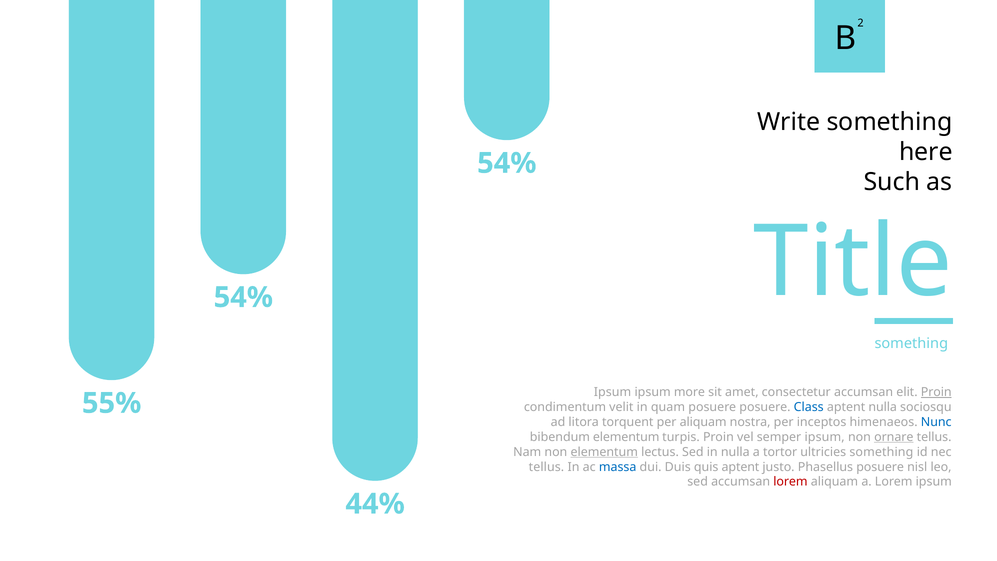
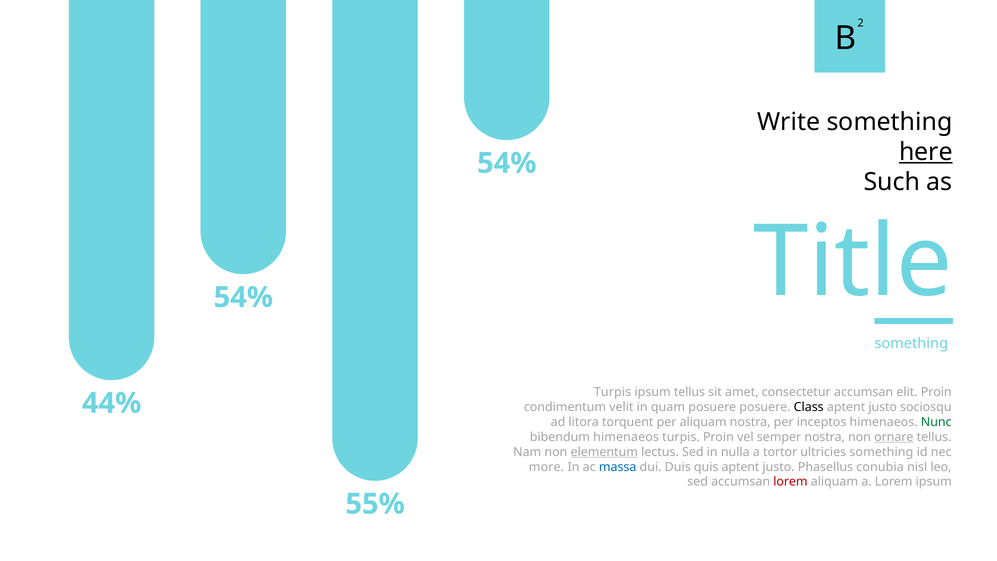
here underline: none -> present
Ipsum at (613, 392): Ipsum -> Turpis
ipsum more: more -> tellus
Proin at (936, 392) underline: present -> none
55%: 55% -> 44%
Class colour: blue -> black
nulla at (883, 407): nulla -> justo
Nunc colour: blue -> green
bibendum elementum: elementum -> himenaeos
semper ipsum: ipsum -> nostra
tellus at (546, 467): tellus -> more
Phasellus posuere: posuere -> conubia
44%: 44% -> 55%
